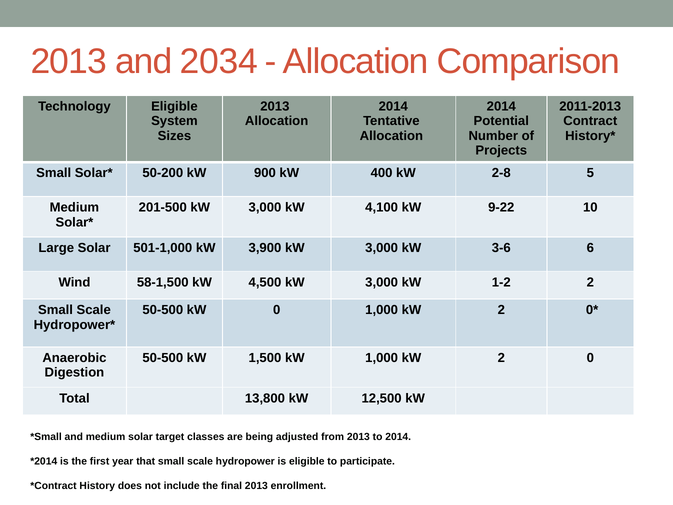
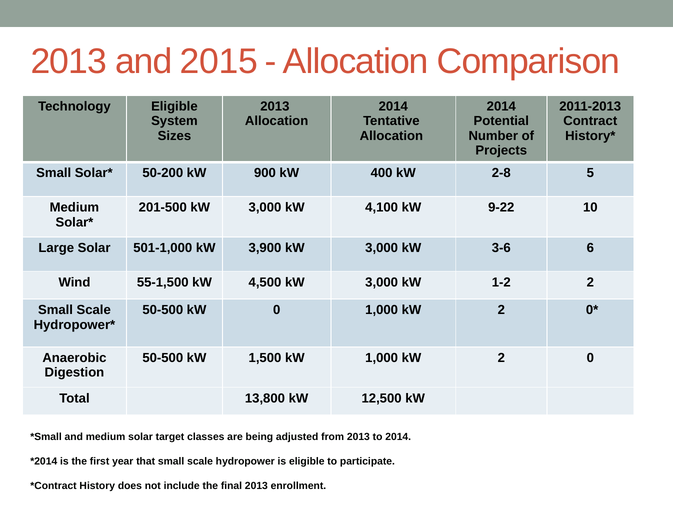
2034: 2034 -> 2015
58-1,500: 58-1,500 -> 55-1,500
